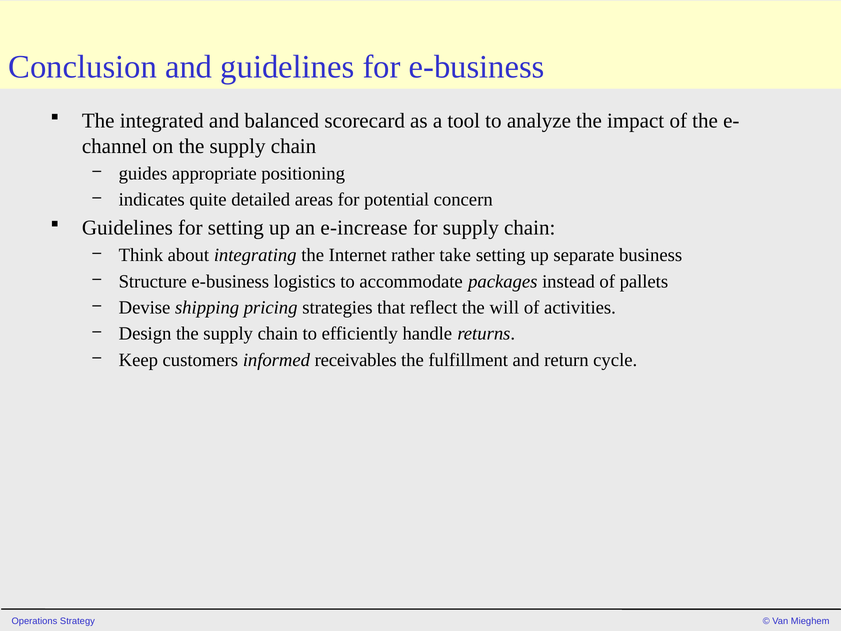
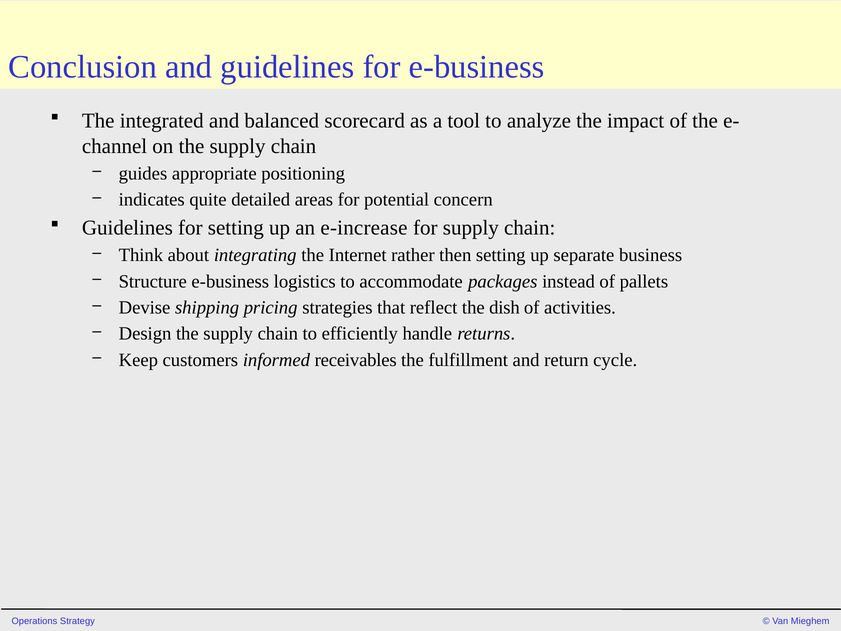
take: take -> then
will: will -> dish
